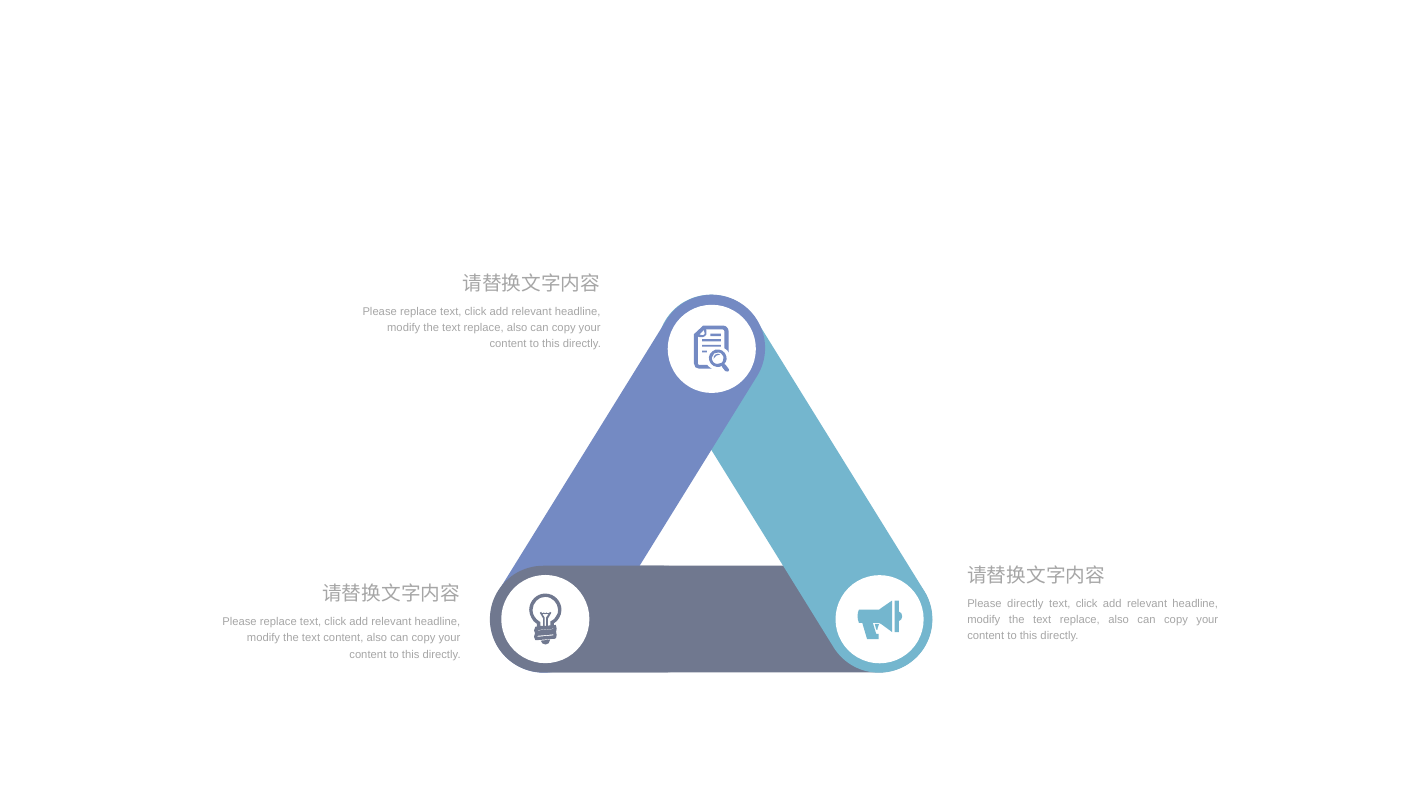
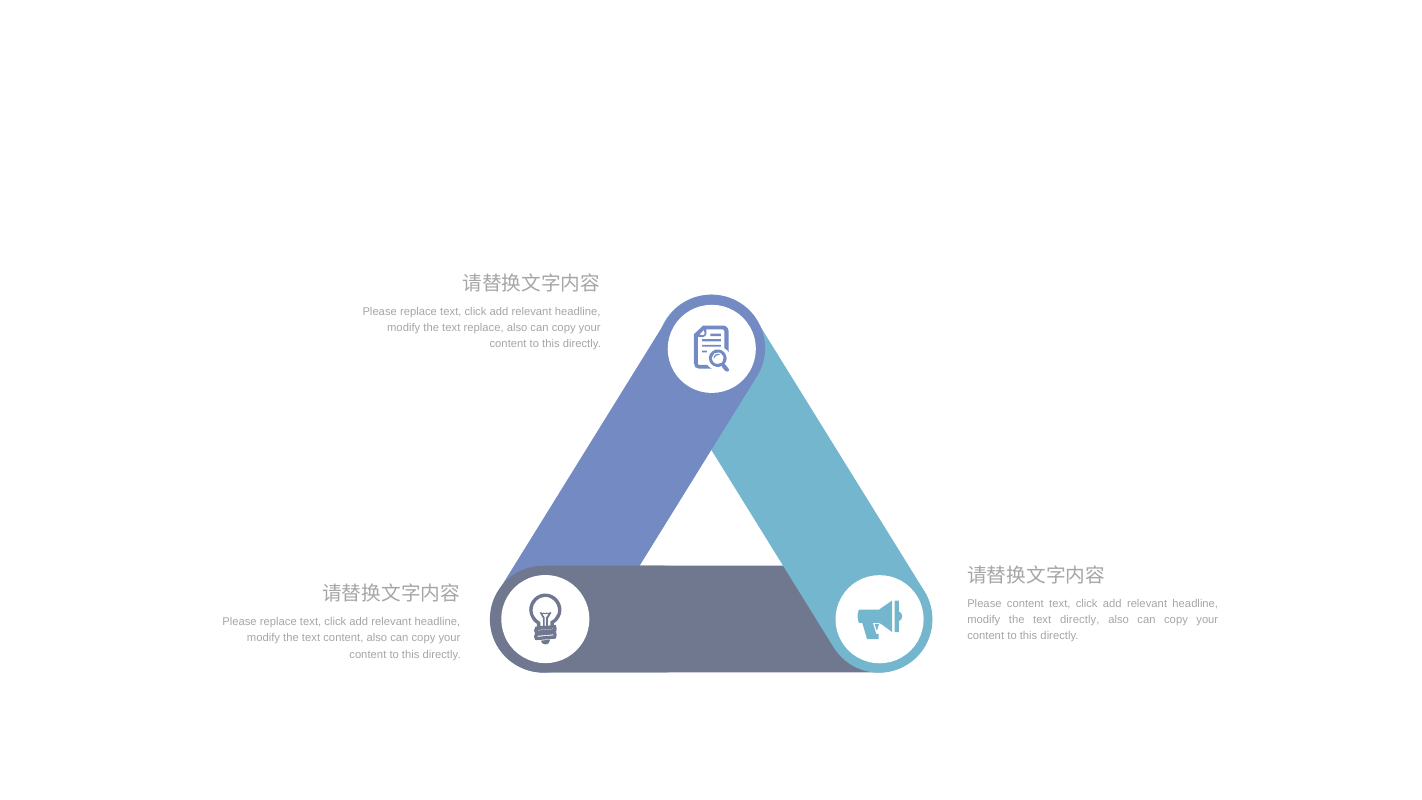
Please directly: directly -> content
replace at (1080, 620): replace -> directly
